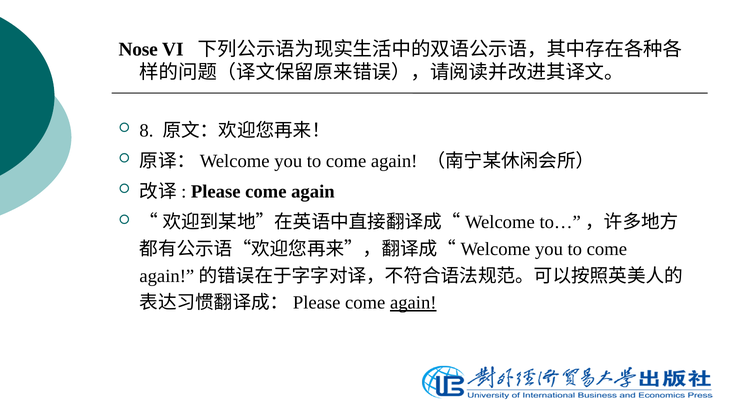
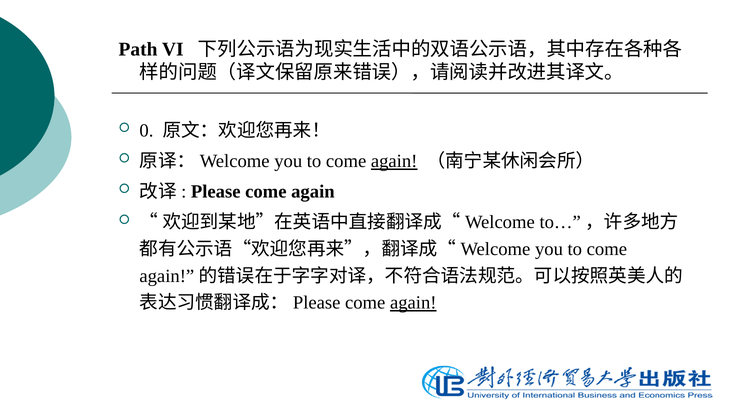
Nose: Nose -> Path
8: 8 -> 0
again at (394, 161) underline: none -> present
